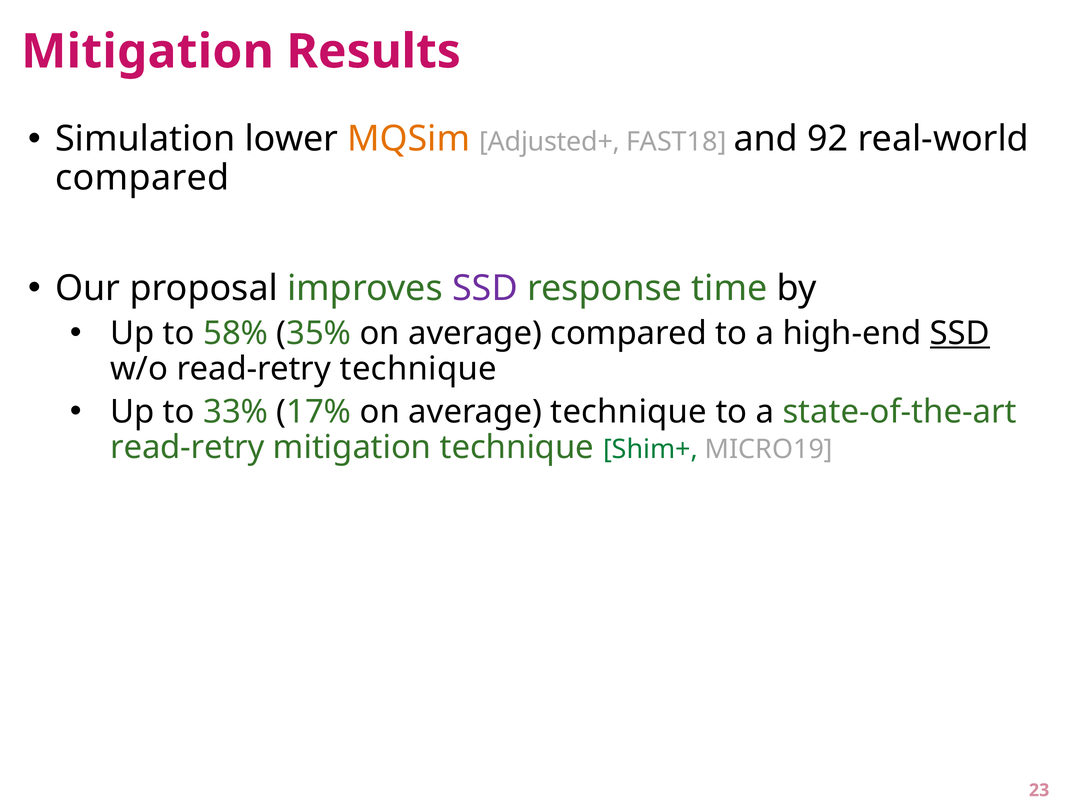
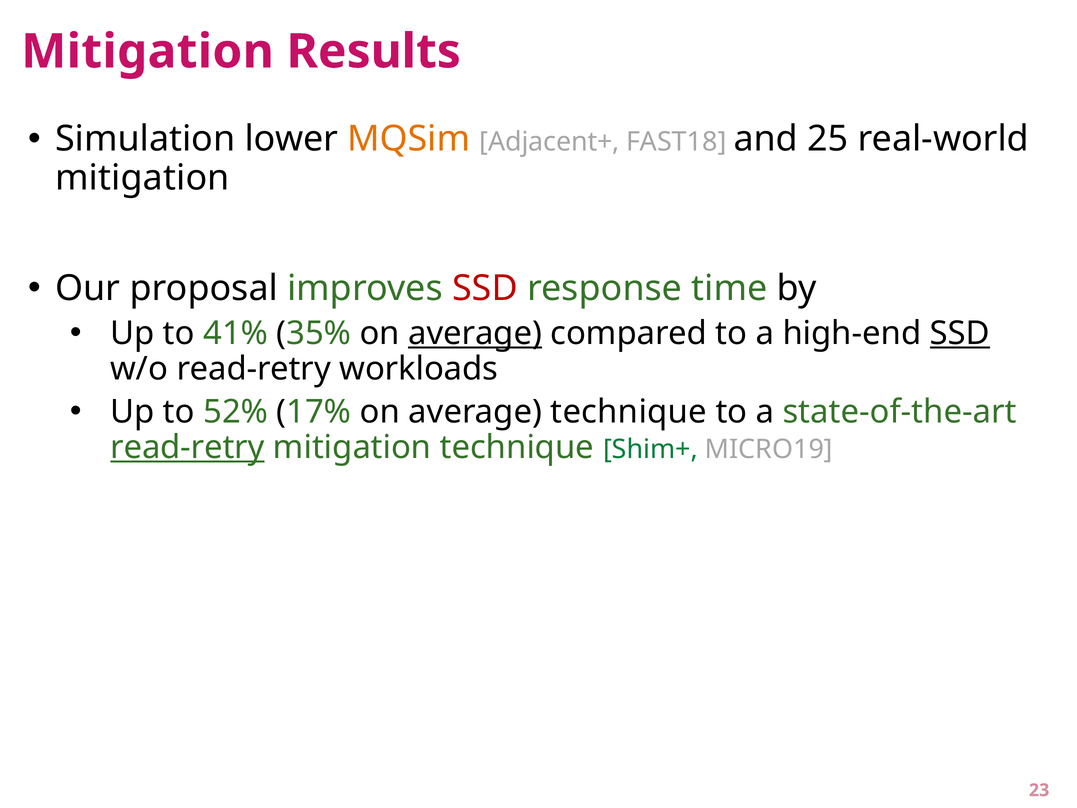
Adjusted+: Adjusted+ -> Adjacent+
92: 92 -> 25
compared at (142, 178): compared -> mitigation
SSD at (485, 288) colour: purple -> red
58%: 58% -> 41%
average at (475, 333) underline: none -> present
read-retry technique: technique -> workloads
33%: 33% -> 52%
read-retry at (187, 447) underline: none -> present
